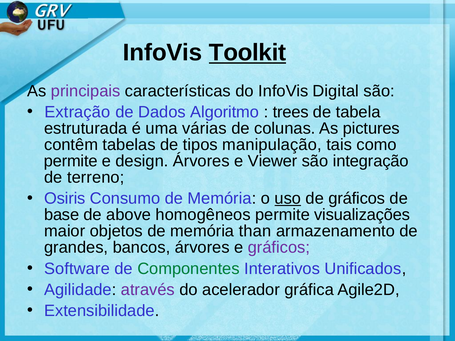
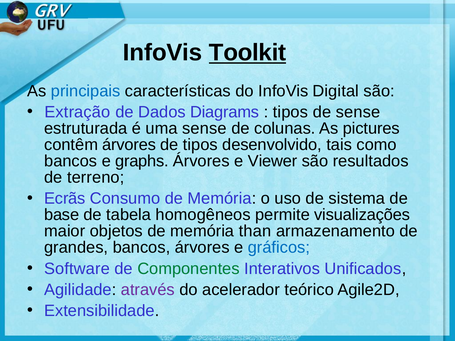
principais colour: purple -> blue
Algoritmo: Algoritmo -> Diagrams
trees at (291, 112): trees -> tipos
de tabela: tabela -> sense
uma várias: várias -> sense
contêm tabelas: tabelas -> árvores
manipulação: manipulação -> desenvolvido
permite at (71, 161): permite -> bancos
design: design -> graphs
integração: integração -> resultados
Osiris: Osiris -> Ecrãs
uso underline: present -> none
de gráficos: gráficos -> sistema
above: above -> tabela
gráficos at (279, 248) colour: purple -> blue
gráfica: gráfica -> teórico
